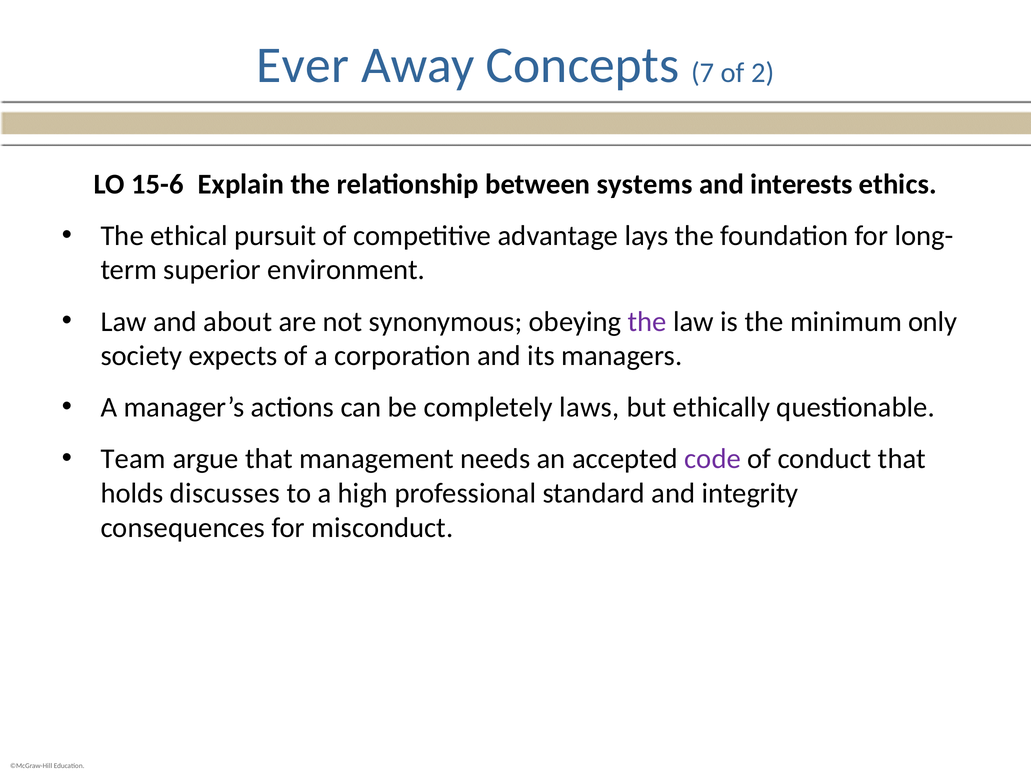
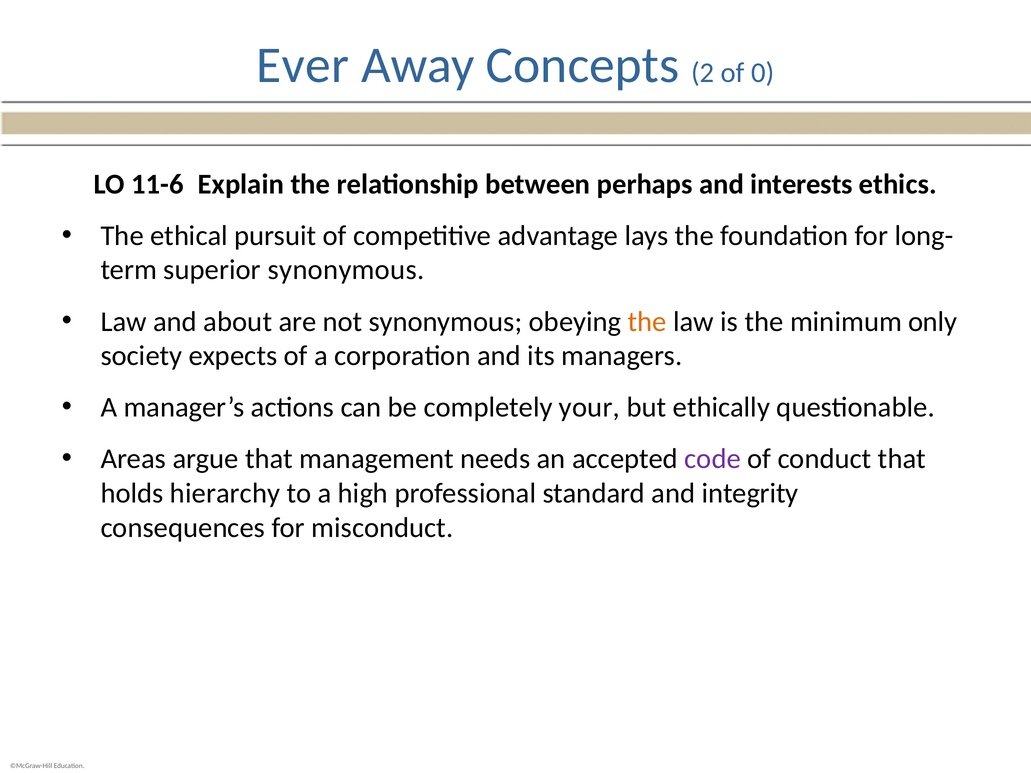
7: 7 -> 2
2: 2 -> 0
15-6: 15-6 -> 11-6
systems: systems -> perhaps
superior environment: environment -> synonymous
the at (647, 322) colour: purple -> orange
laws: laws -> your
Team: Team -> Areas
discusses: discusses -> hierarchy
